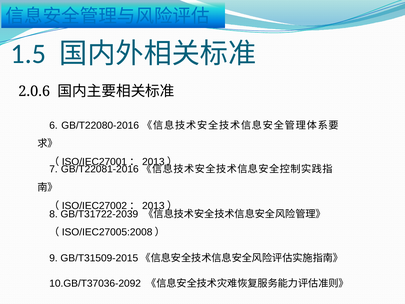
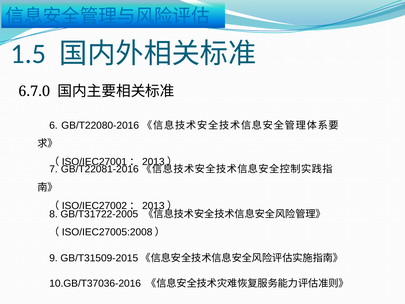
2.0.6: 2.0.6 -> 6.7.0
GB/T31722-2039: GB/T31722-2039 -> GB/T31722-2005
10.GB/T37036-2092: 10.GB/T37036-2092 -> 10.GB/T37036-2016
